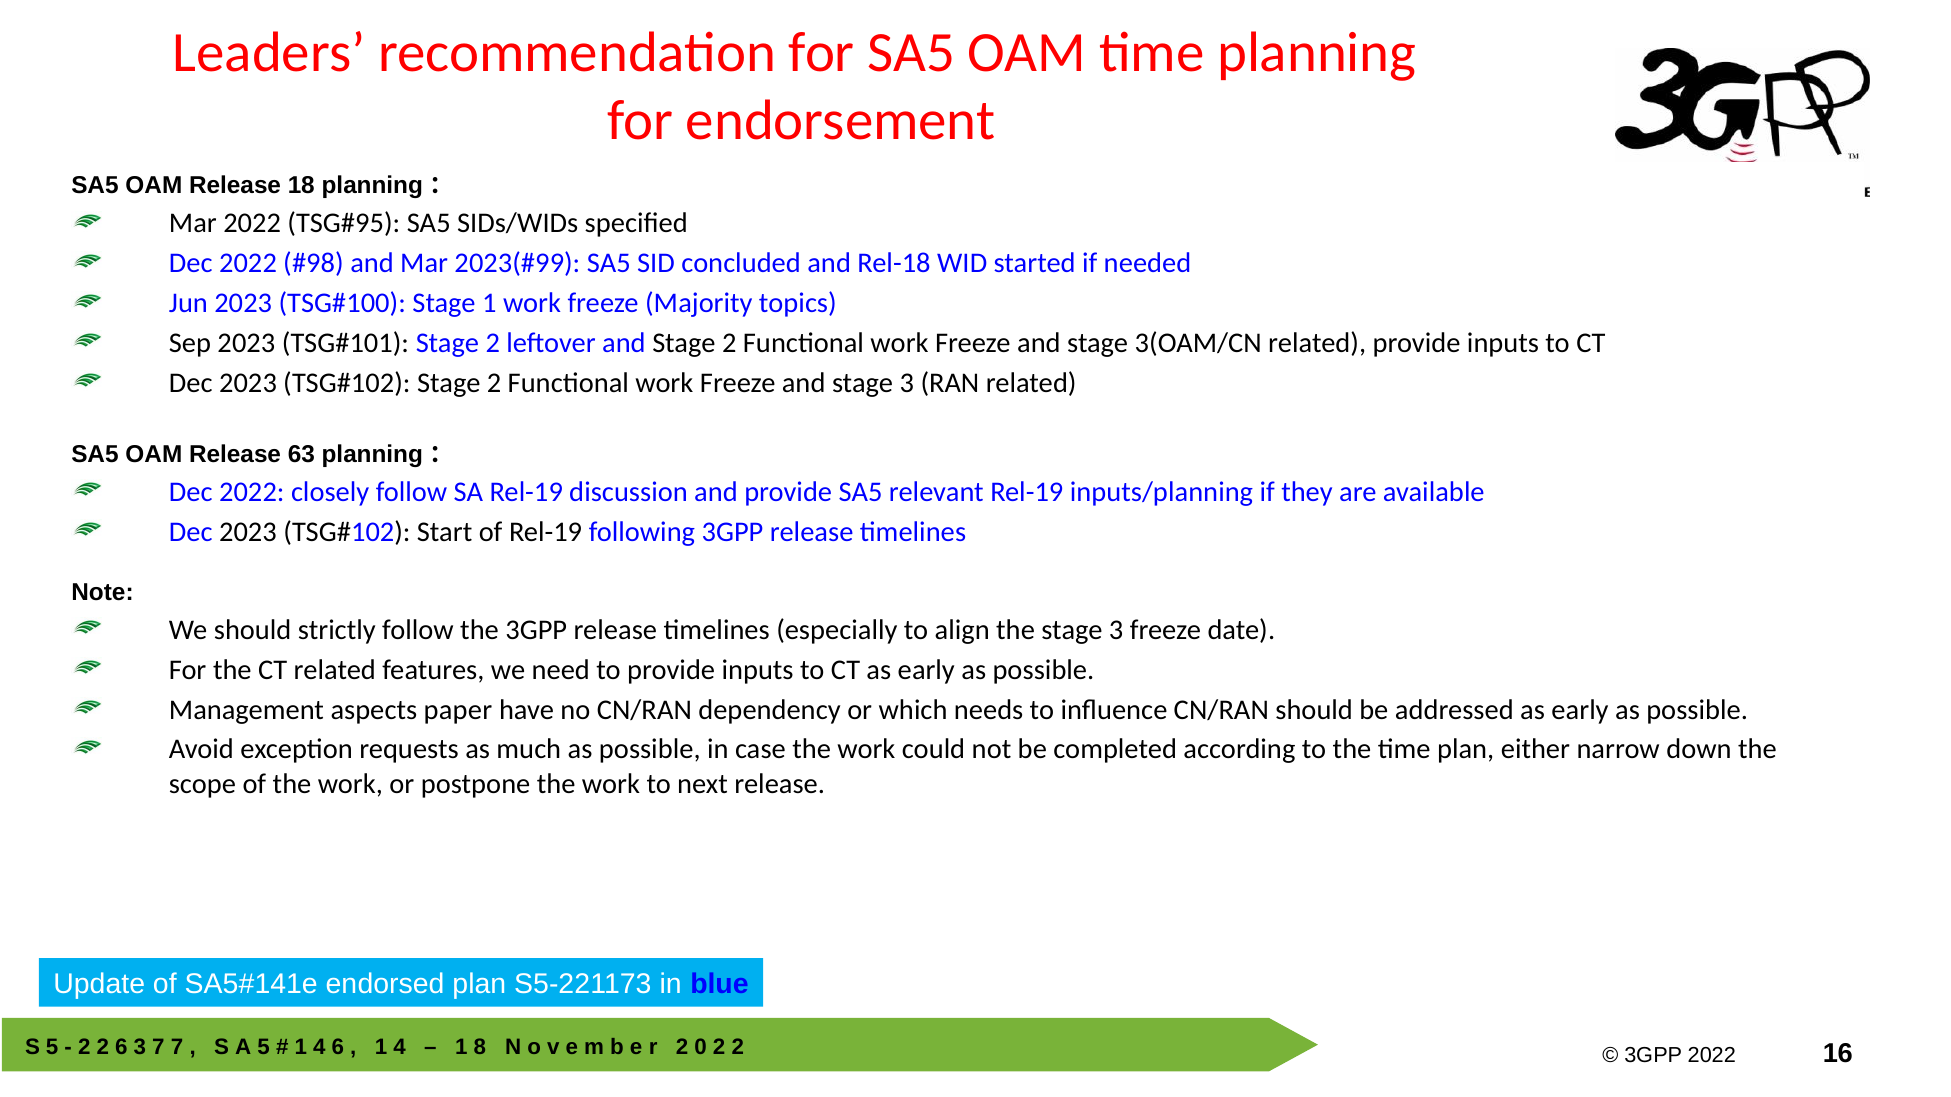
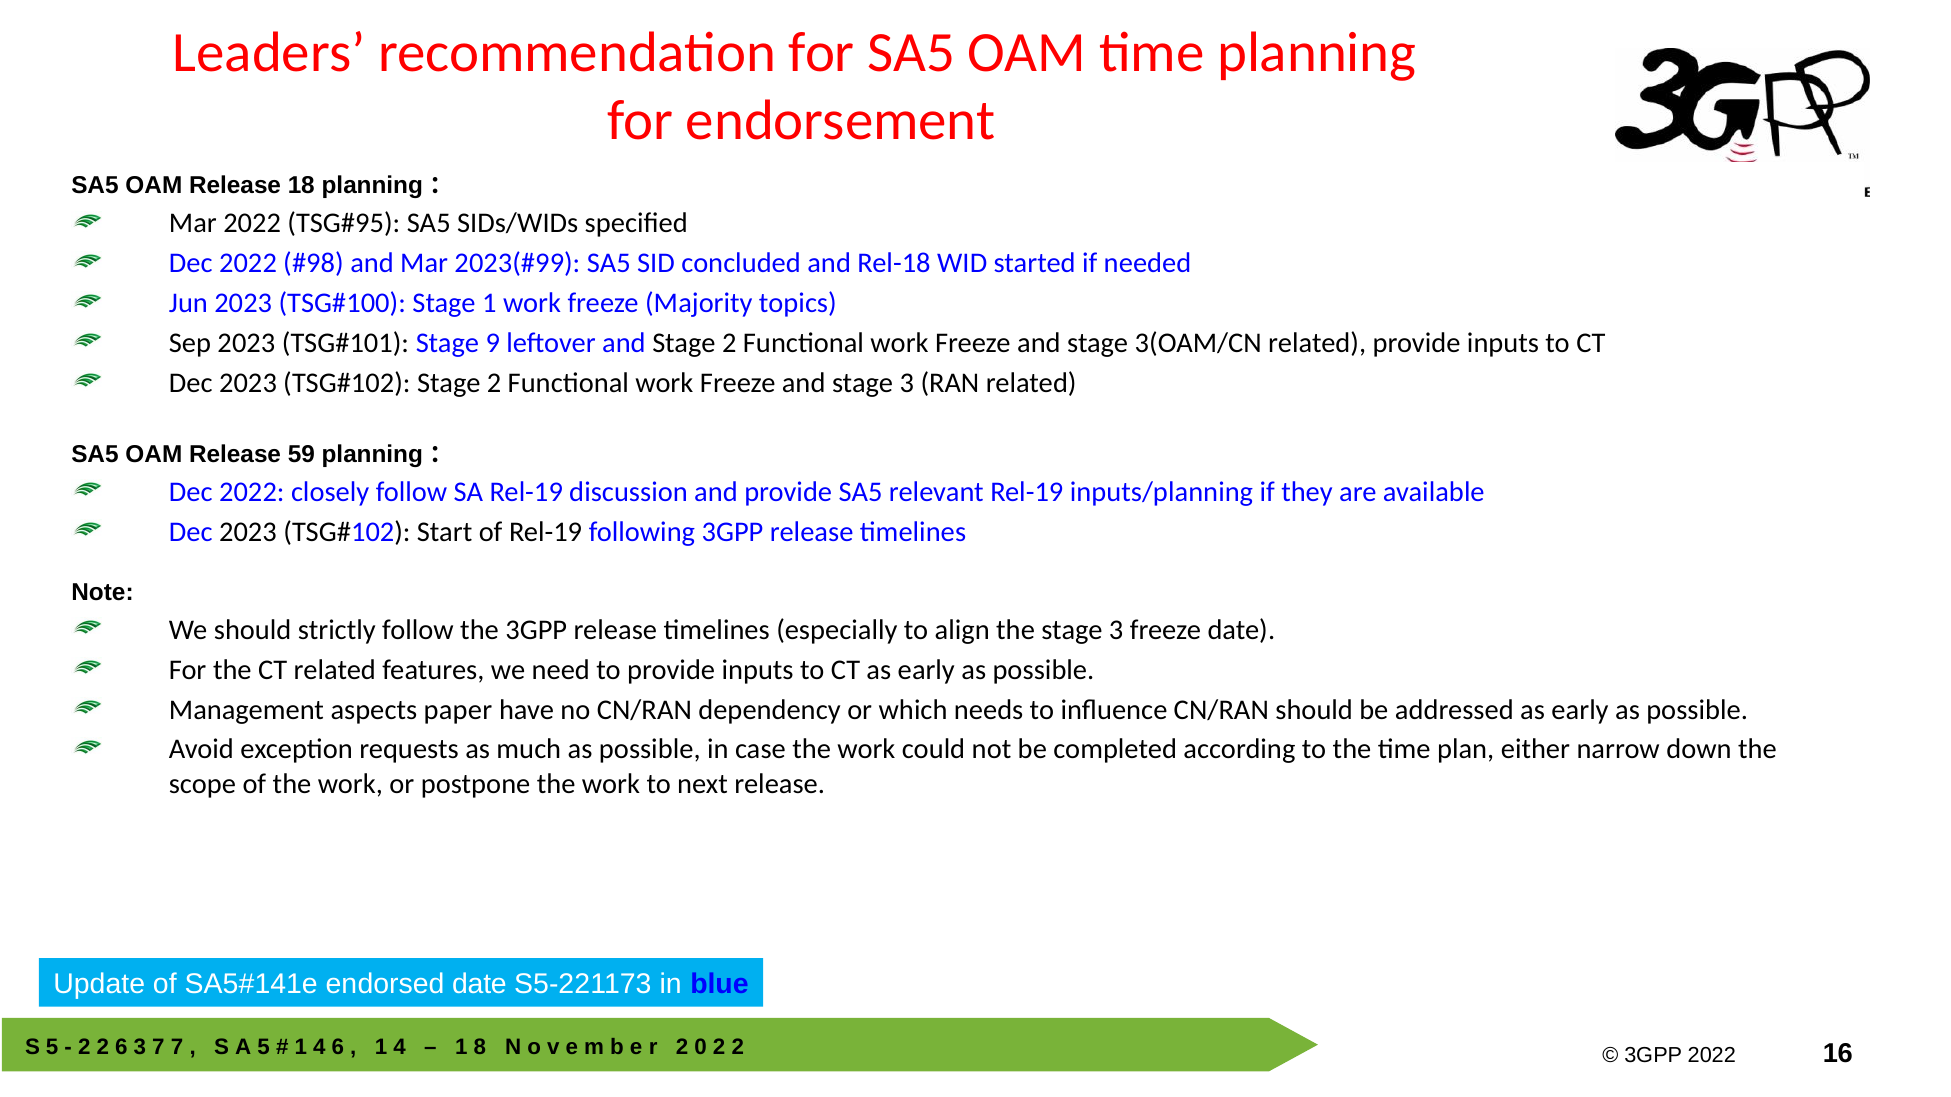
2 at (493, 343): 2 -> 9
63: 63 -> 59
endorsed plan: plan -> date
